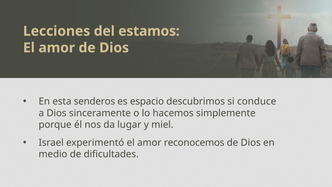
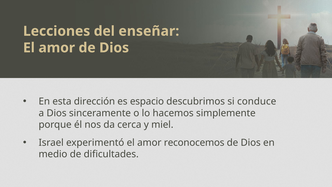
estamos: estamos -> enseñar
senderos: senderos -> dirección
lugar: lugar -> cerca
